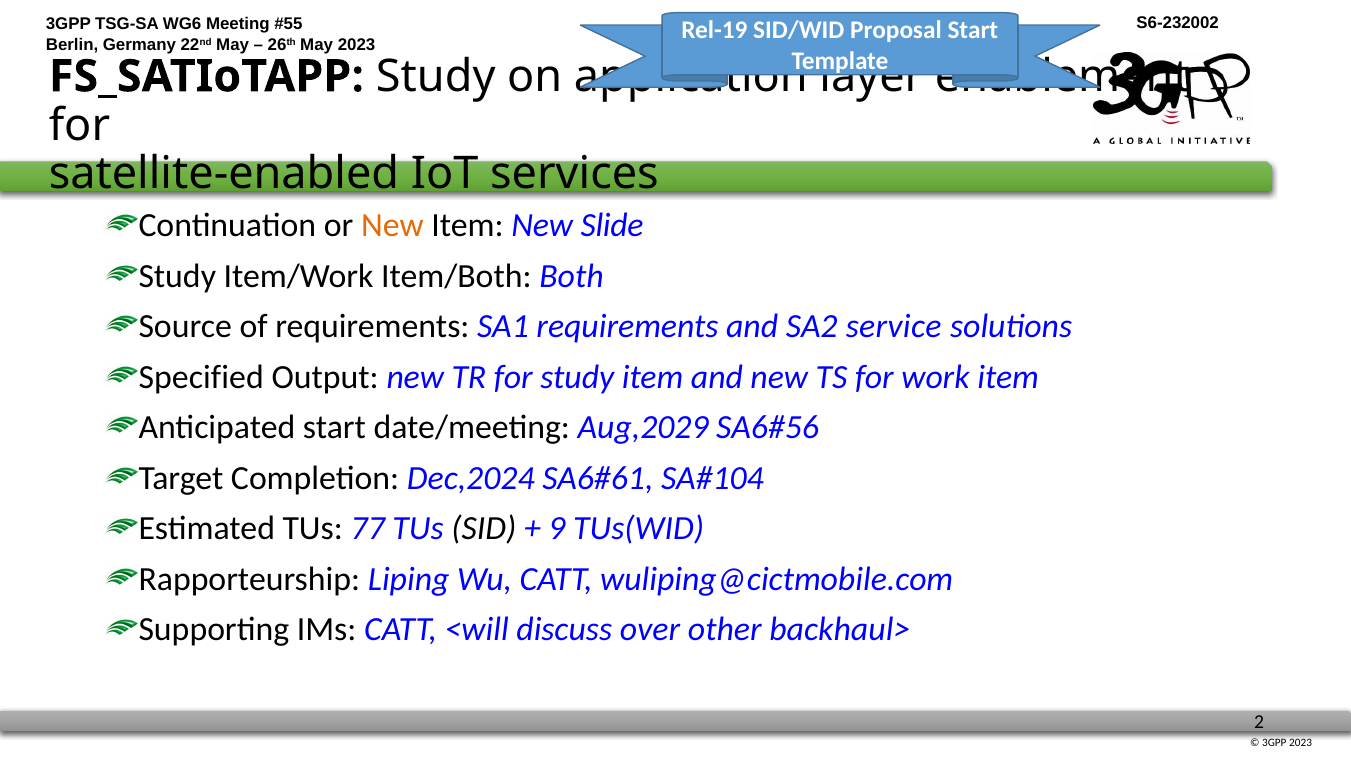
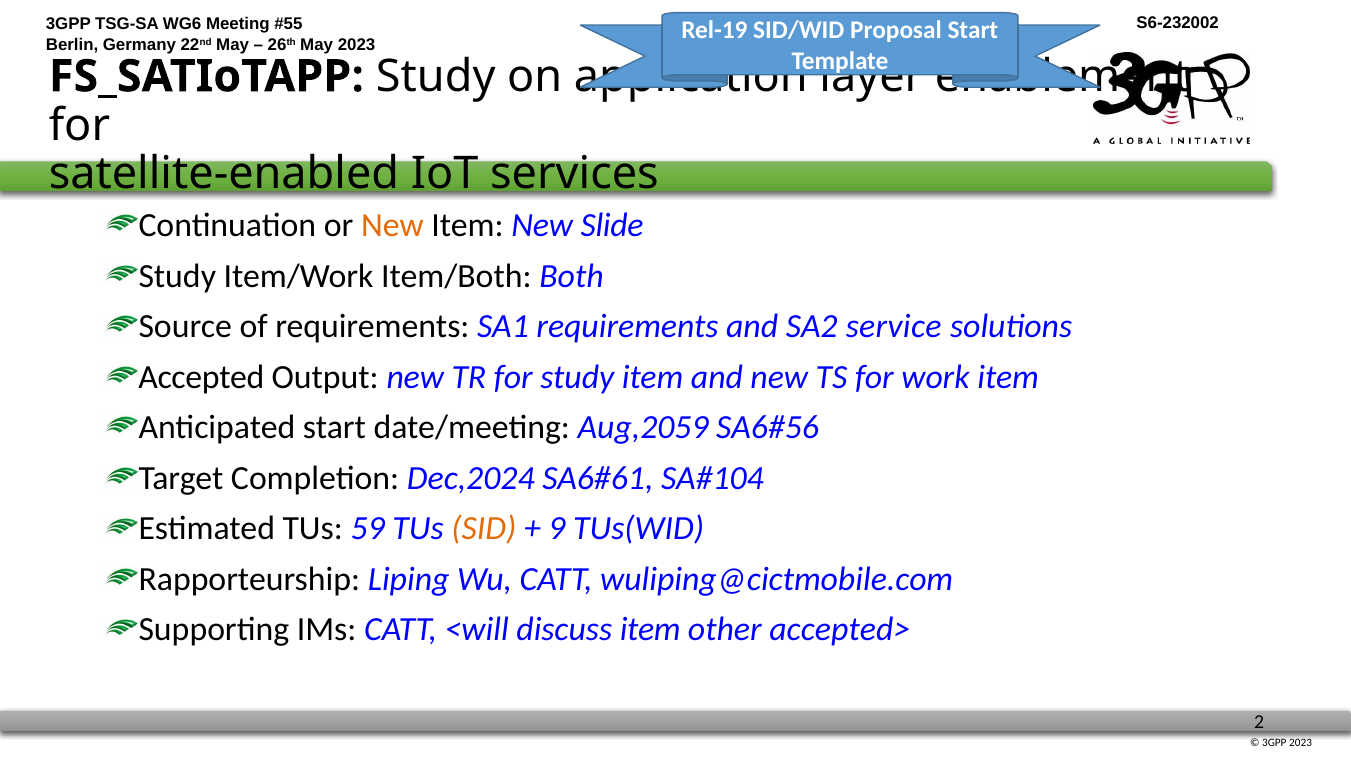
Specified: Specified -> Accepted
Aug,2029: Aug,2029 -> Aug,2059
77: 77 -> 59
SID colour: black -> orange
discuss over: over -> item
backhaul>: backhaul> -> accepted>
